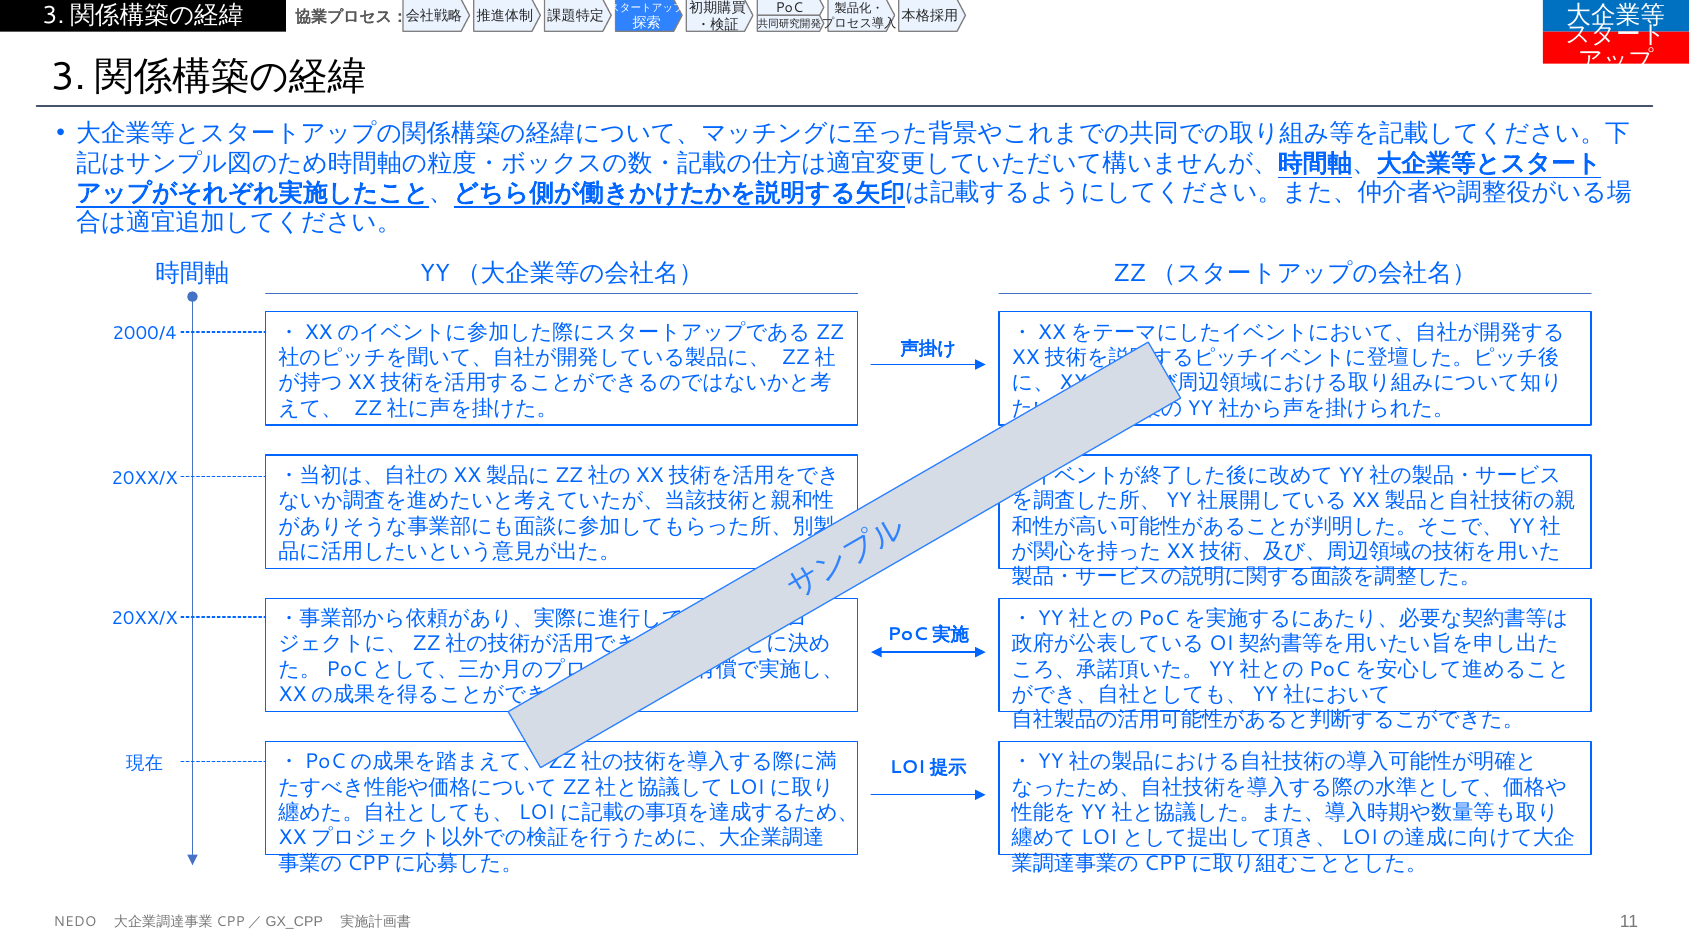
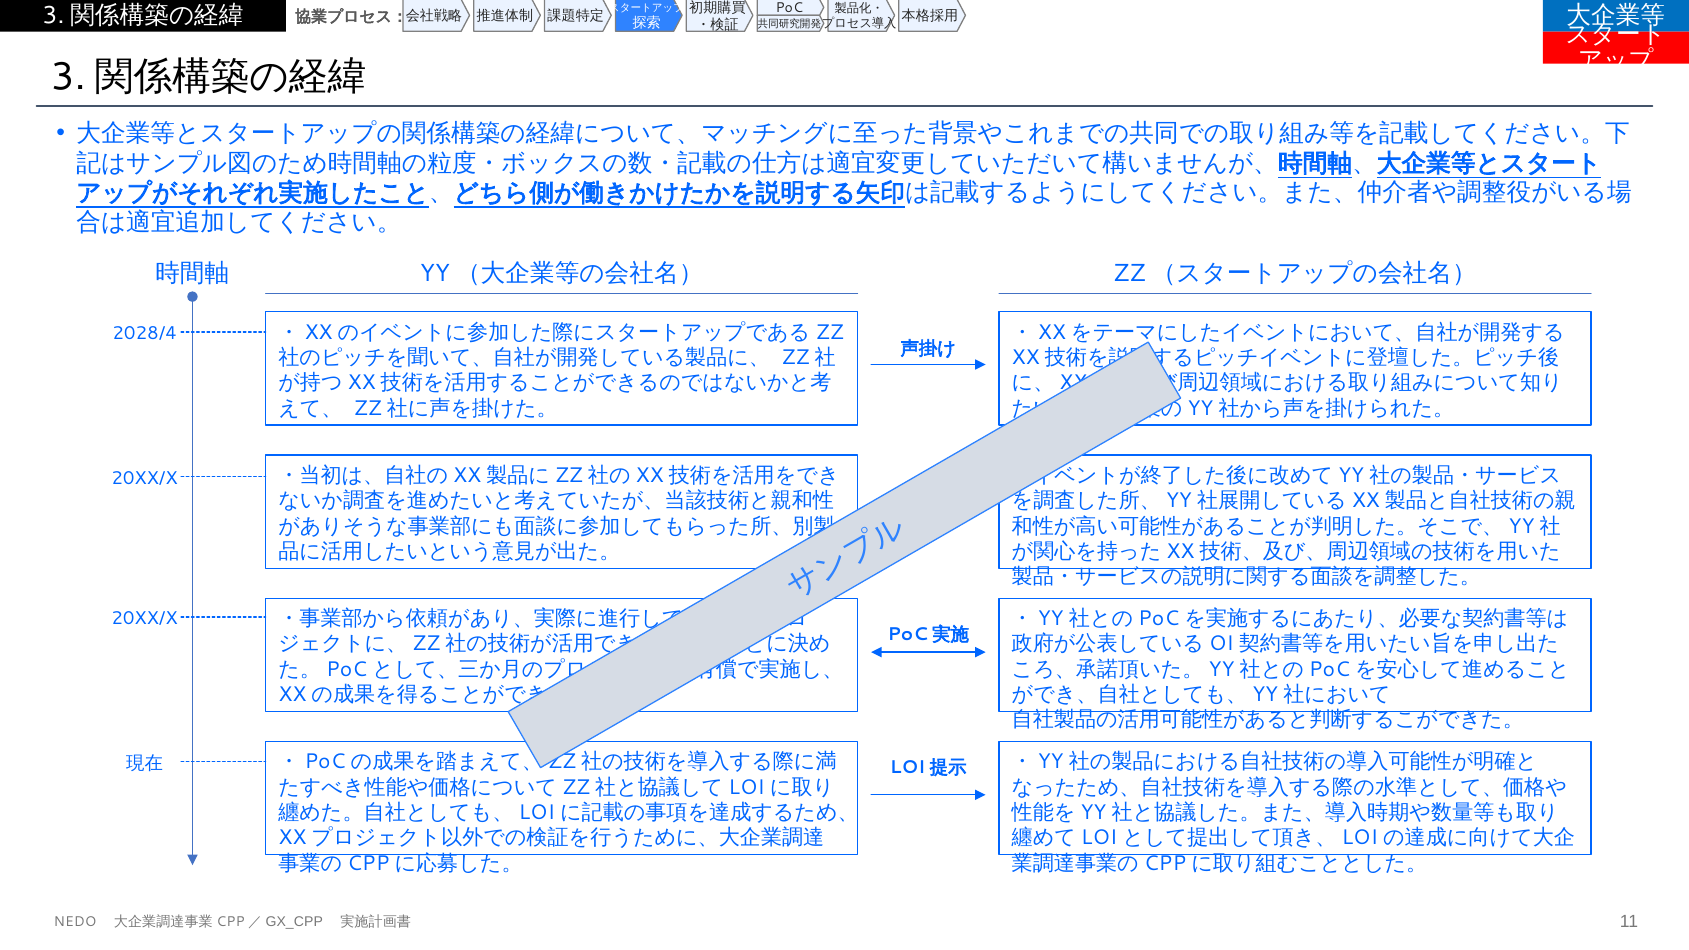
2000/4: 2000/4 -> 2028/4
